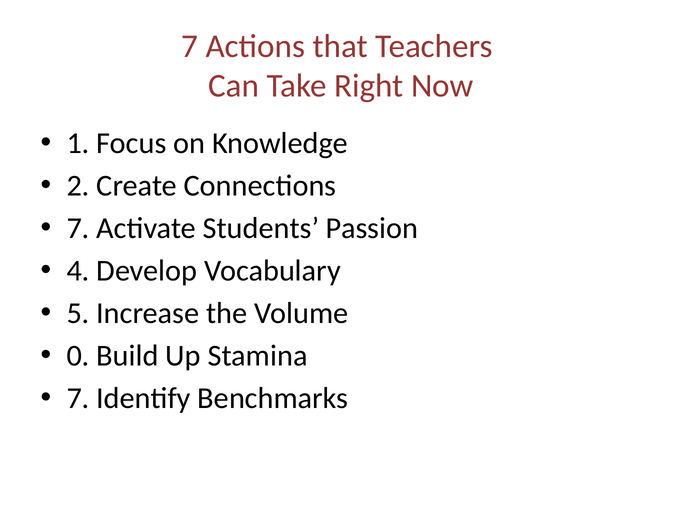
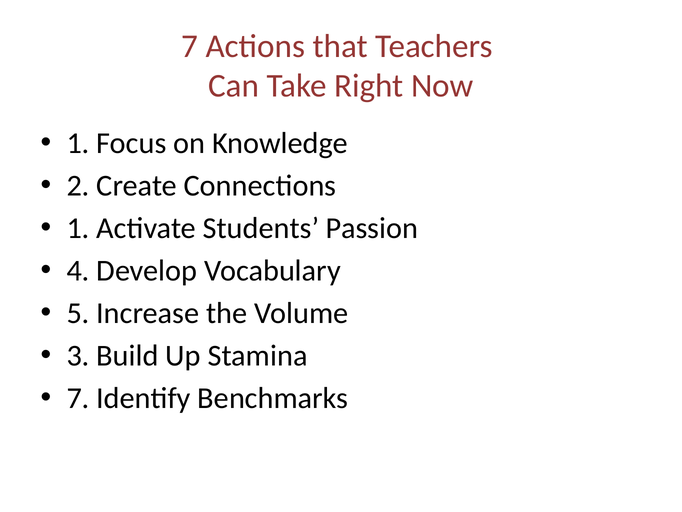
7 at (78, 228): 7 -> 1
0: 0 -> 3
